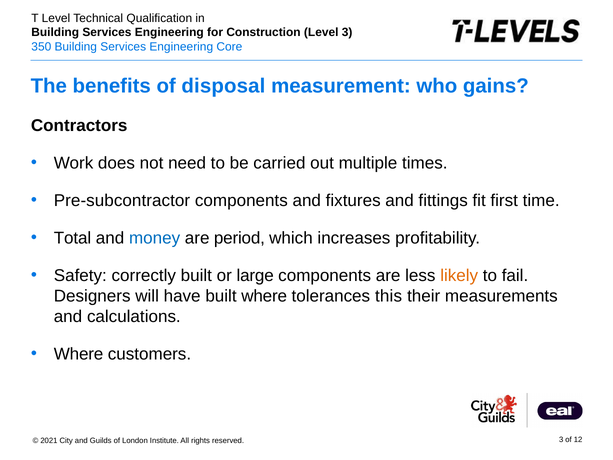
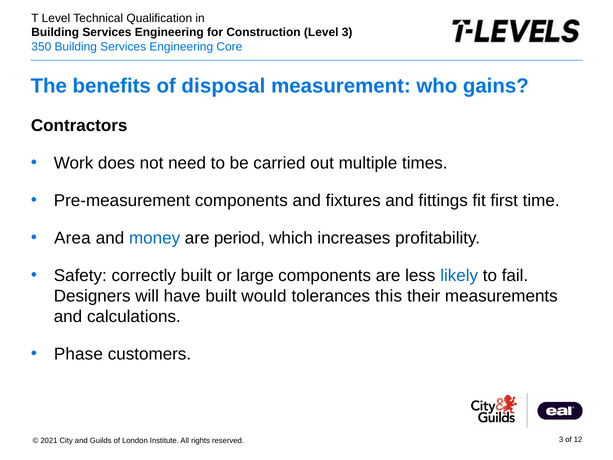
Pre-subcontractor: Pre-subcontractor -> Pre-measurement
Total: Total -> Area
likely colour: orange -> blue
built where: where -> would
Where at (79, 354): Where -> Phase
